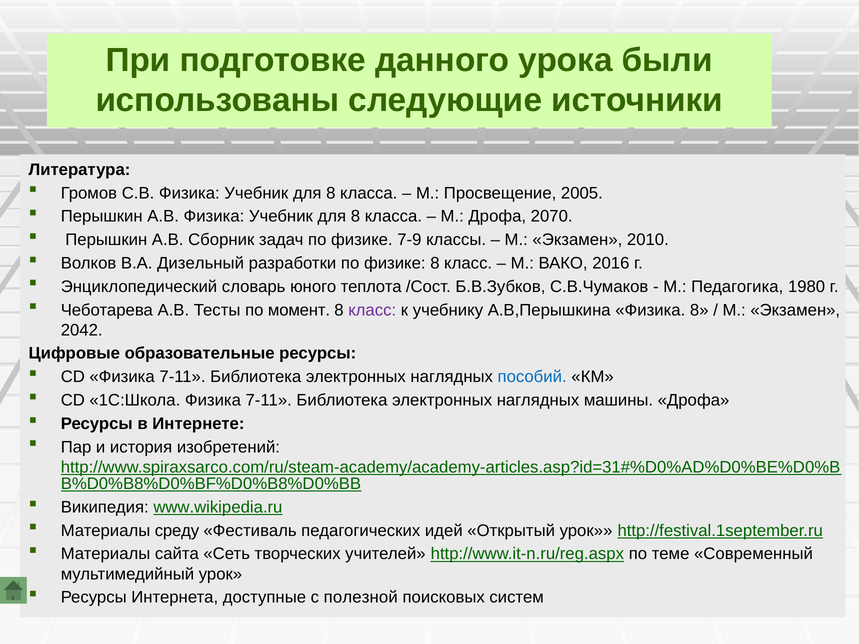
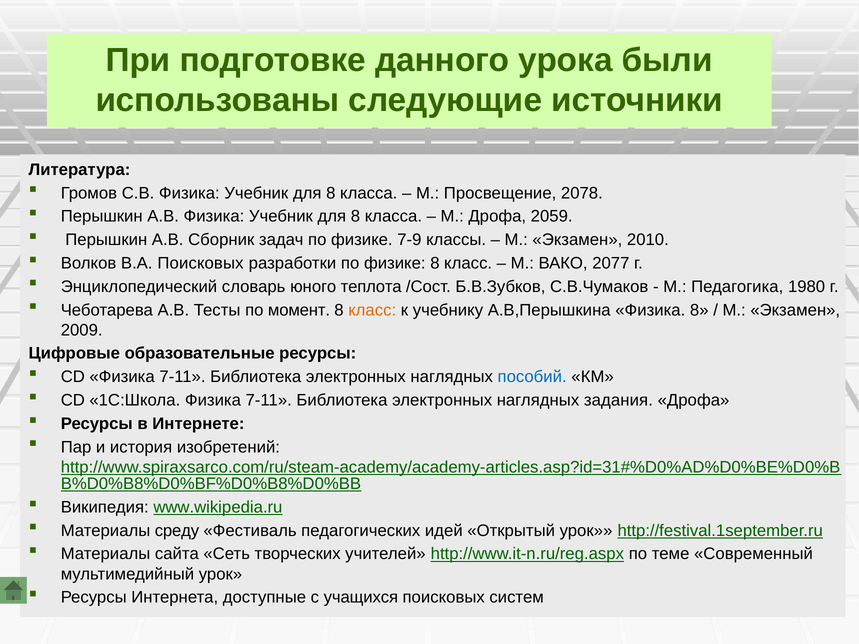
2005: 2005 -> 2078
2070: 2070 -> 2059
В.А Дизельный: Дизельный -> Поисковых
2016: 2016 -> 2077
класс at (372, 310) colour: purple -> orange
2042: 2042 -> 2009
машины: машины -> задания
полезной: полезной -> учащихся
